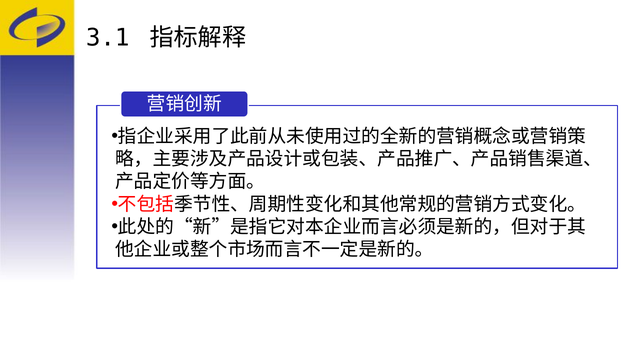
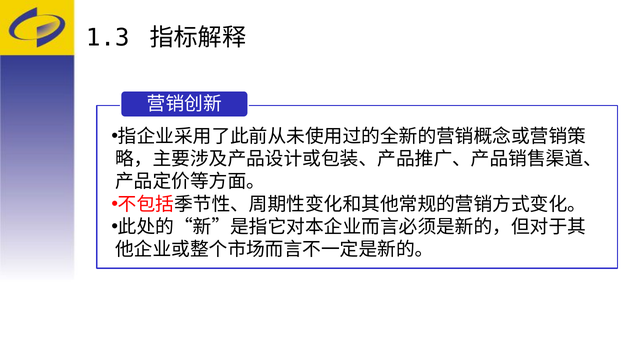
3.1: 3.1 -> 1.3
